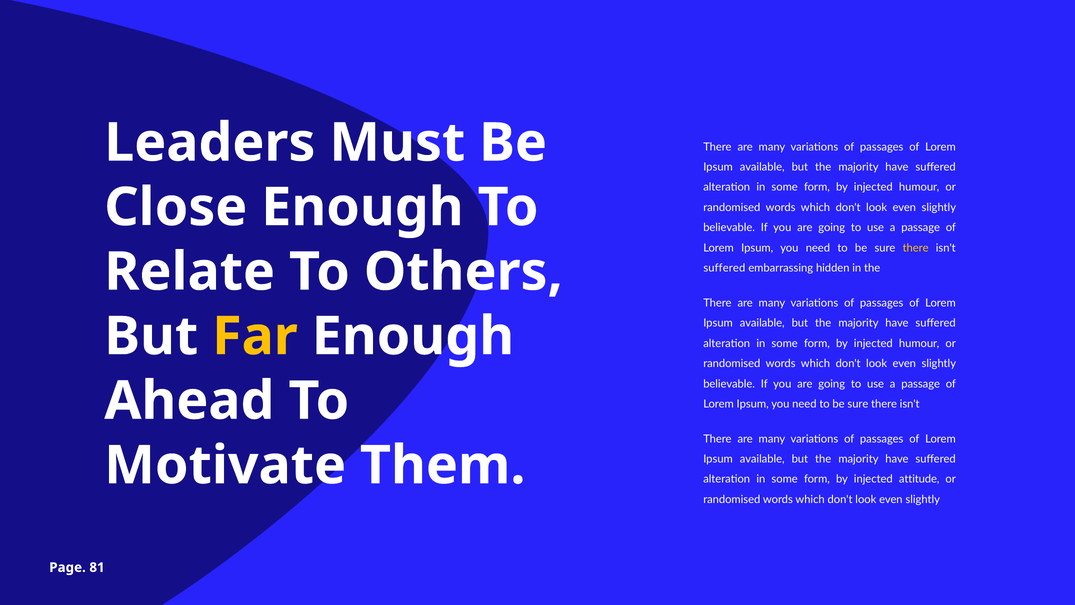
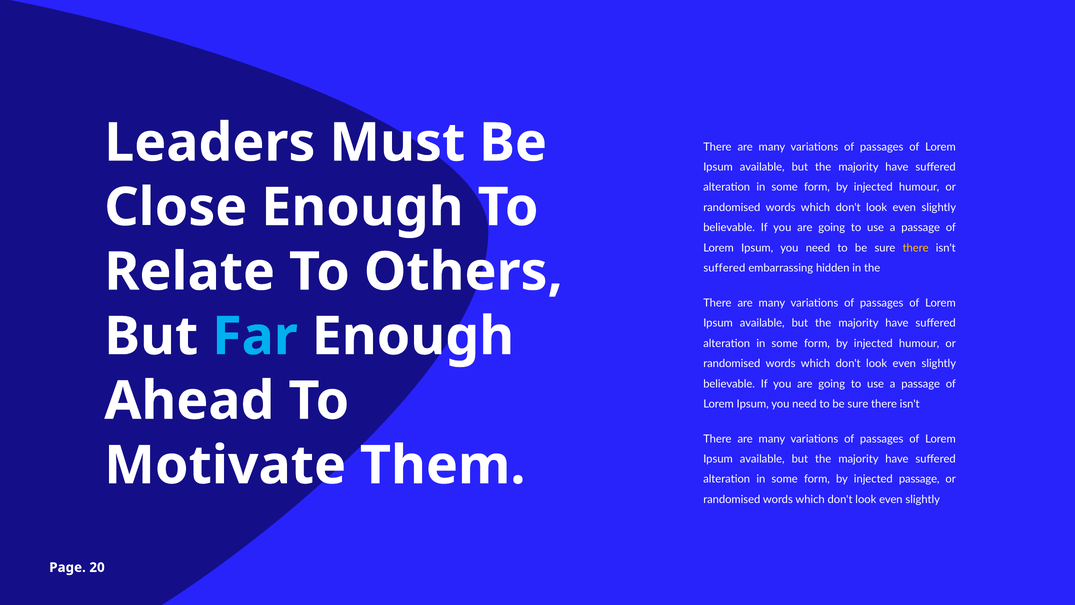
Far colour: yellow -> light blue
injected attitude: attitude -> passage
81: 81 -> 20
